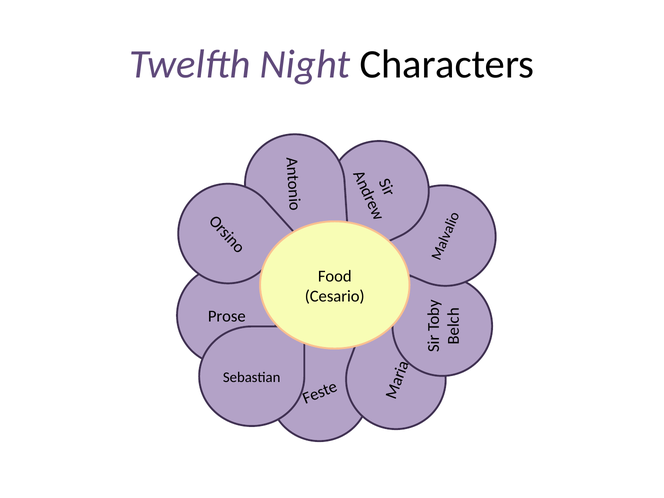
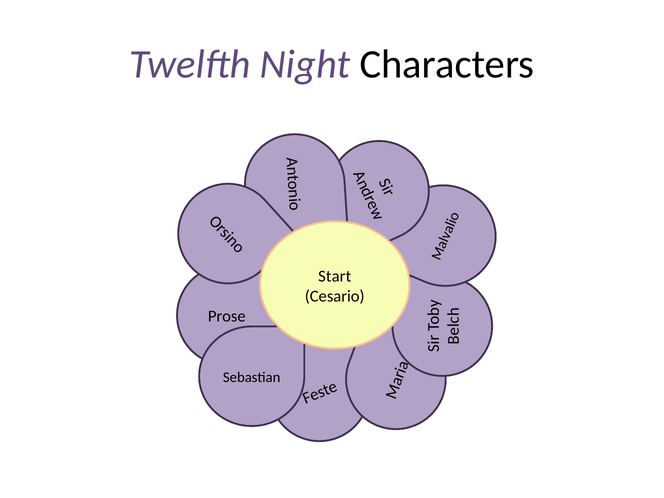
Food: Food -> Start
